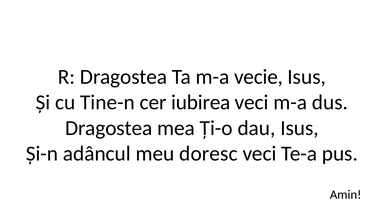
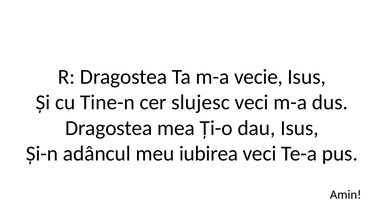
iubirea: iubirea -> slujesc
doresc: doresc -> iubirea
